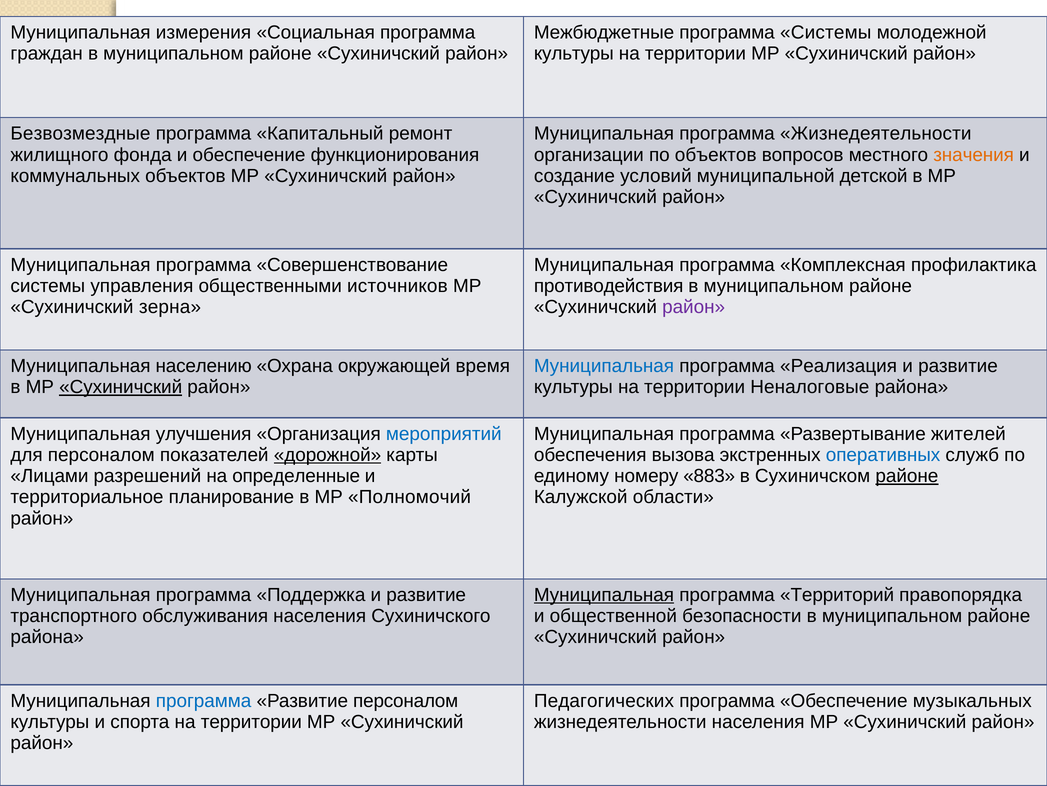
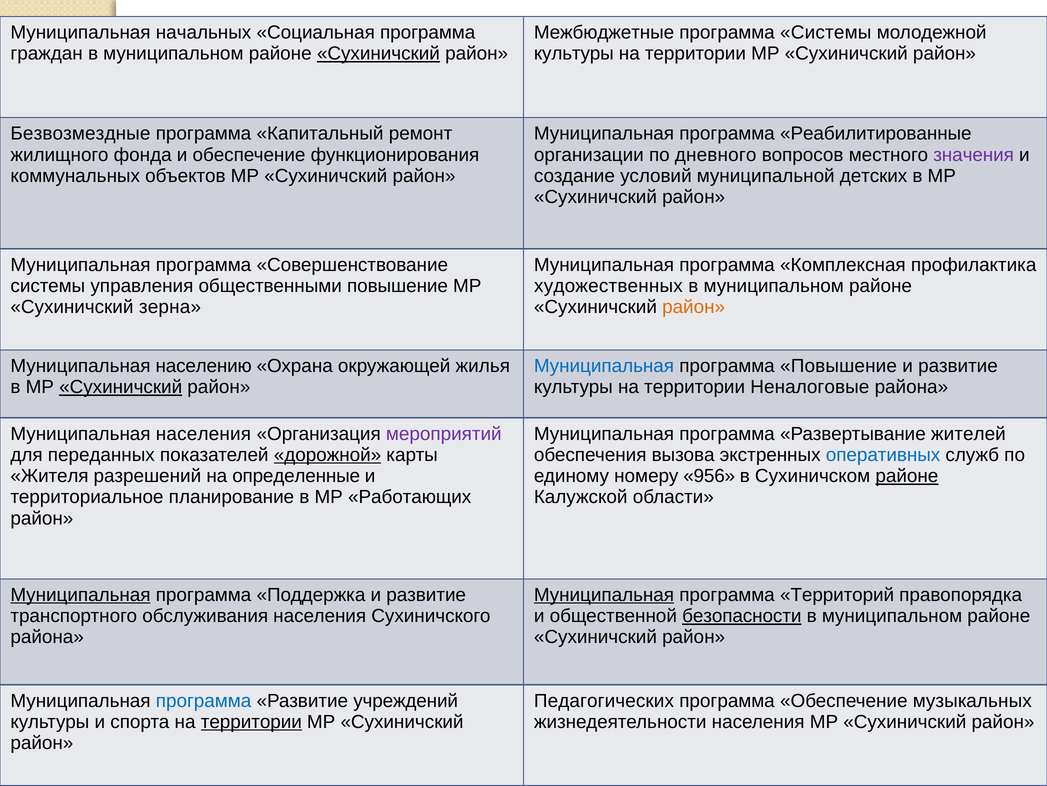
измерения: измерения -> начальных
Сухиничский at (378, 54) underline: none -> present
программа Жизнедеятельности: Жизнедеятельности -> Реабилитированные
по объектов: объектов -> дневного
значения colour: orange -> purple
детской: детской -> детских
общественными источников: источников -> повышение
противодействия: противодействия -> художественных
район at (694, 307) colour: purple -> orange
время: время -> жилья
программа Реализация: Реализация -> Повышение
Муниципальная улучшения: улучшения -> населения
мероприятий colour: blue -> purple
для персоналом: персоналом -> переданных
Лицами: Лицами -> Жителя
883: 883 -> 956
Полномочий: Полномочий -> Работающих
Муниципальная at (81, 594) underline: none -> present
безопасности underline: none -> present
Развитие персоналом: персоналом -> учреждений
территории at (251, 721) underline: none -> present
